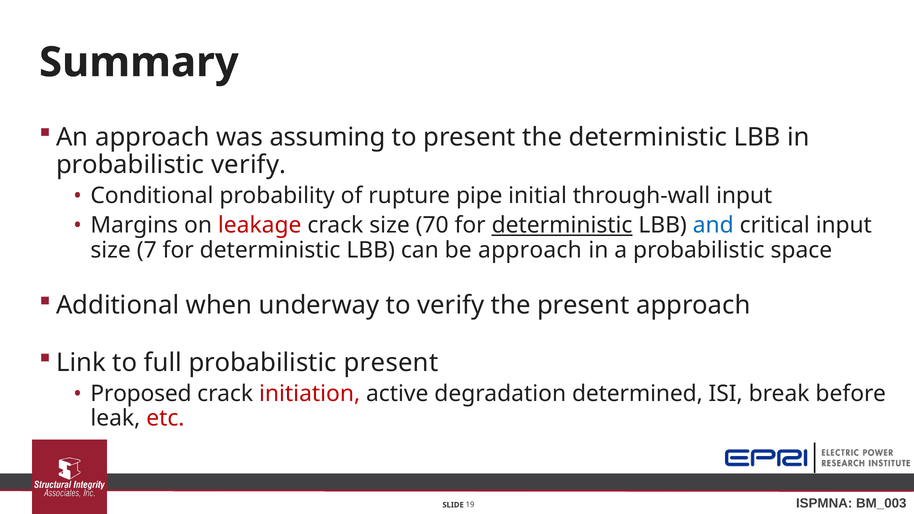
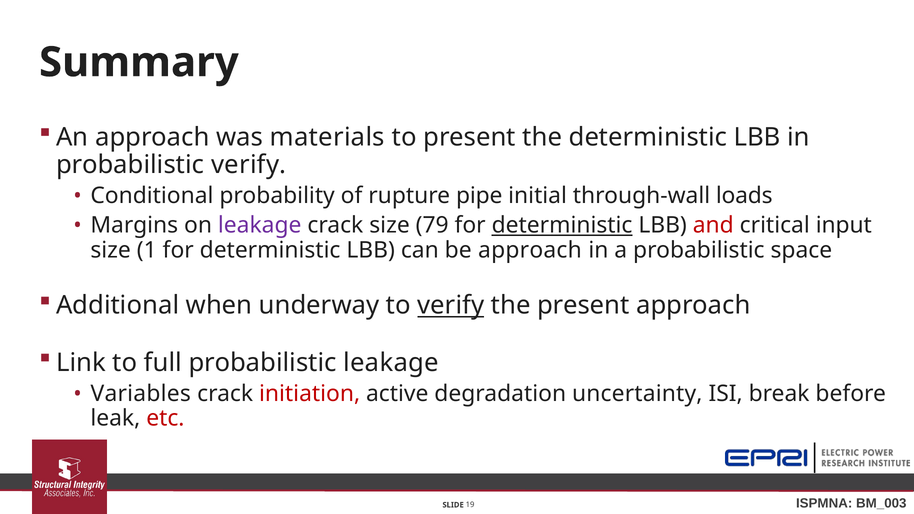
assuming: assuming -> materials
through-wall input: input -> loads
leakage at (260, 225) colour: red -> purple
70: 70 -> 79
and colour: blue -> red
7: 7 -> 1
verify at (451, 306) underline: none -> present
probabilistic present: present -> leakage
Proposed: Proposed -> Variables
determined: determined -> uncertainty
